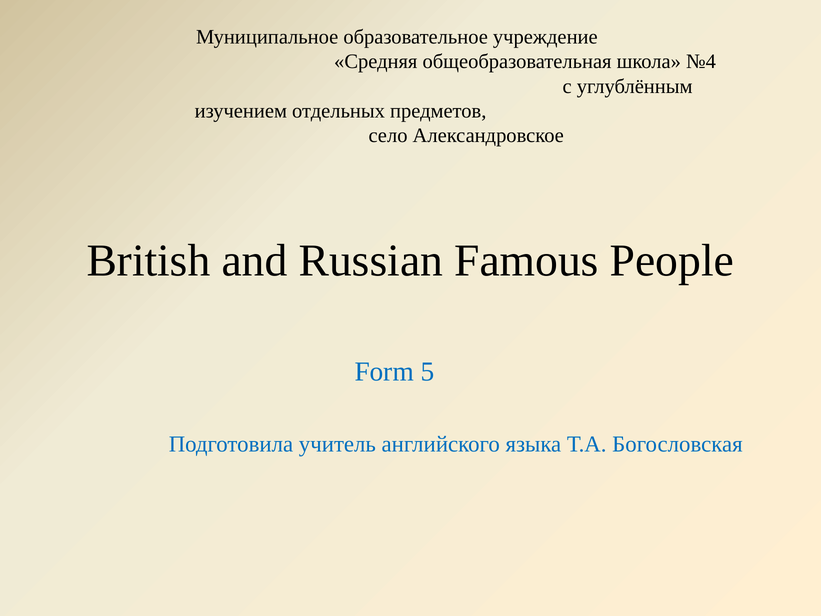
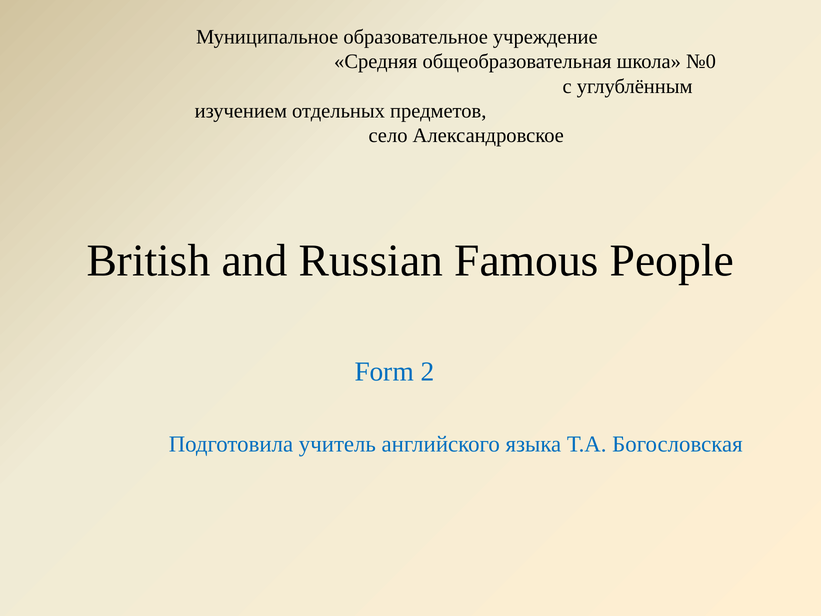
№4: №4 -> №0
5: 5 -> 2
